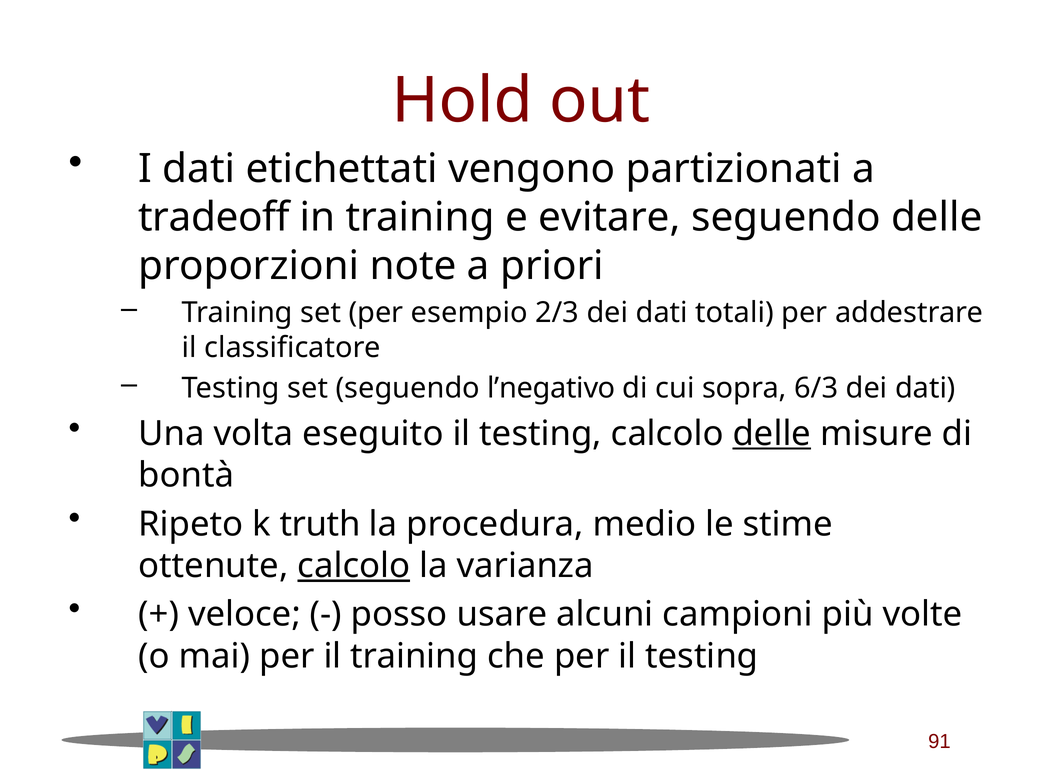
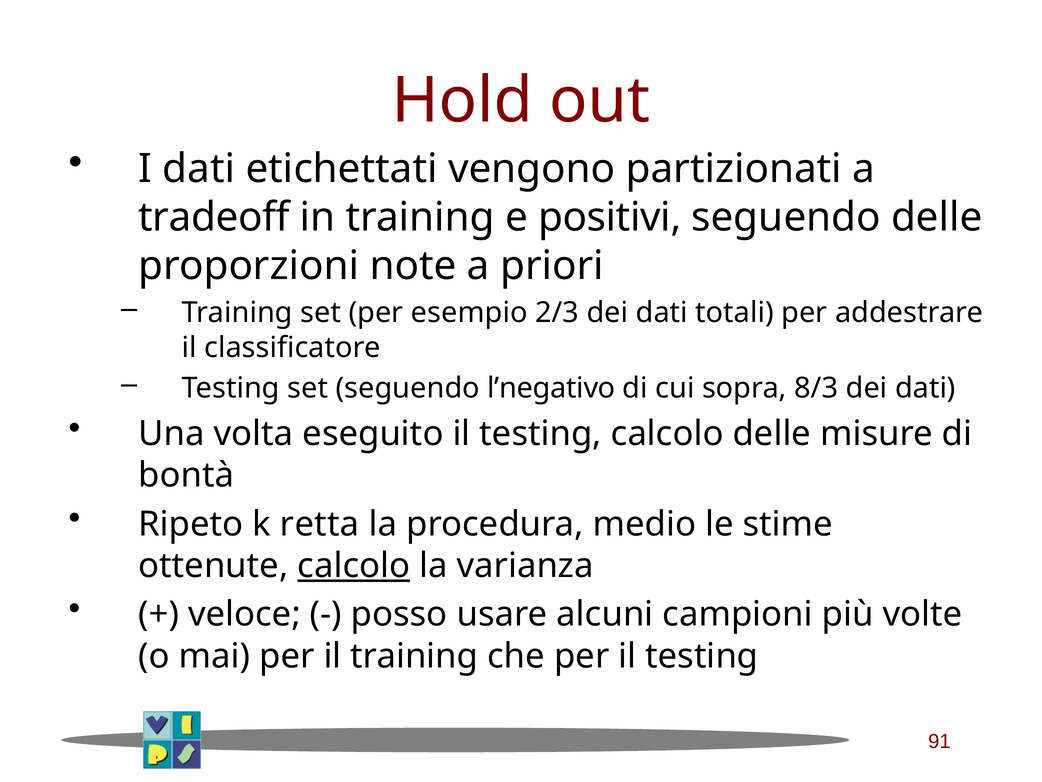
evitare: evitare -> positivi
6/3: 6/3 -> 8/3
delle at (772, 433) underline: present -> none
truth: truth -> retta
